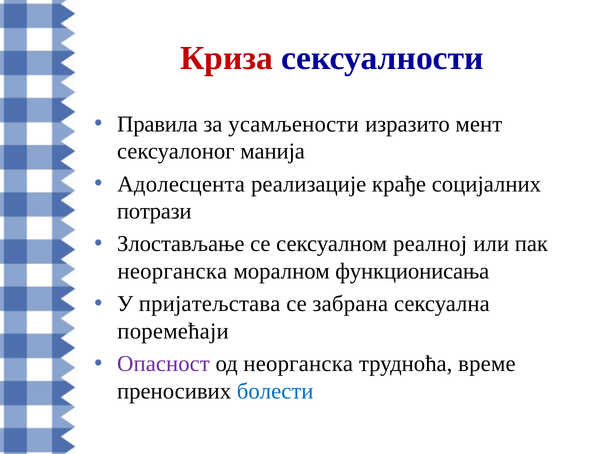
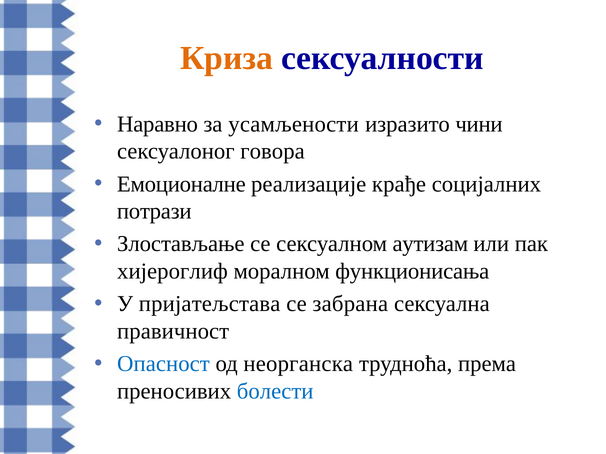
Криза colour: red -> orange
Правила: Правила -> Наравно
мент: мент -> чини
манија: манија -> говора
Адолесцента: Адолесцента -> Емоционалне
реалној: реалној -> аутизам
неорганска at (172, 272): неорганска -> хијероглиф
поремећаји: поремећаји -> правичност
Опасност colour: purple -> blue
време: време -> према
